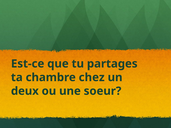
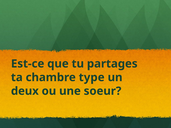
chez: chez -> type
